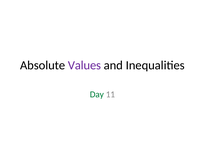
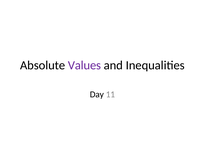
Day colour: green -> black
